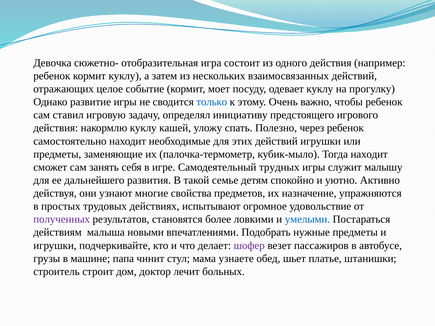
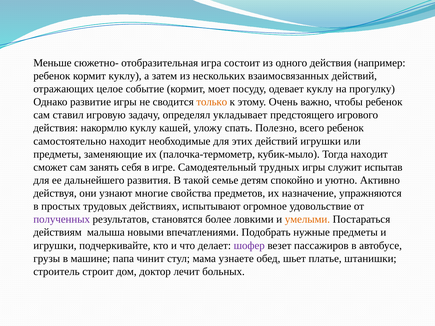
Девочка: Девочка -> Меньше
только colour: blue -> orange
инициативу: инициативу -> укладывает
через: через -> всего
малышу: малышу -> испытав
умелыми colour: blue -> orange
